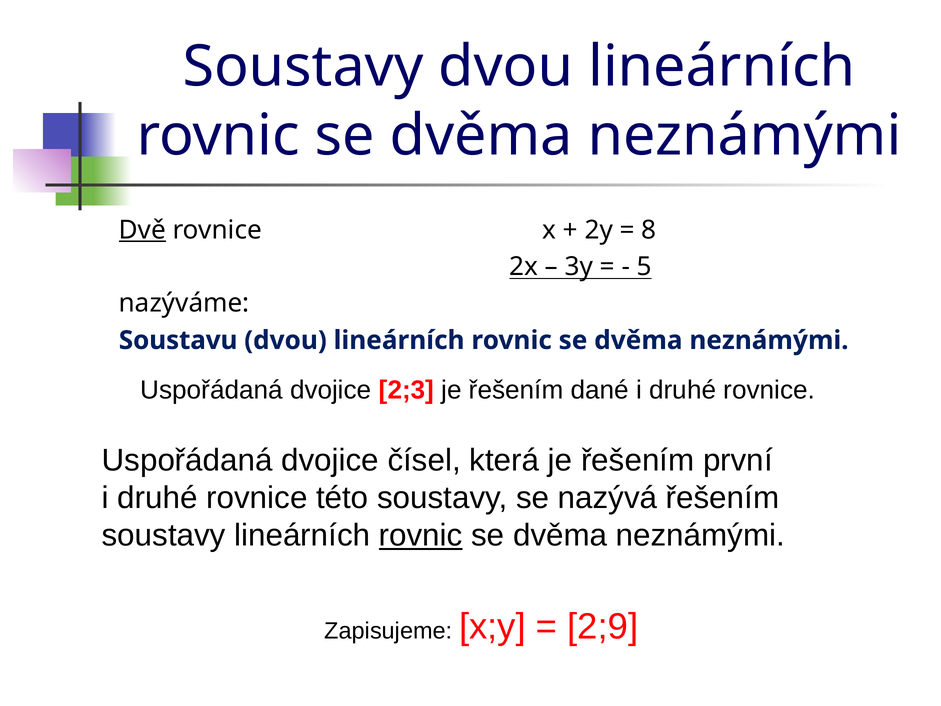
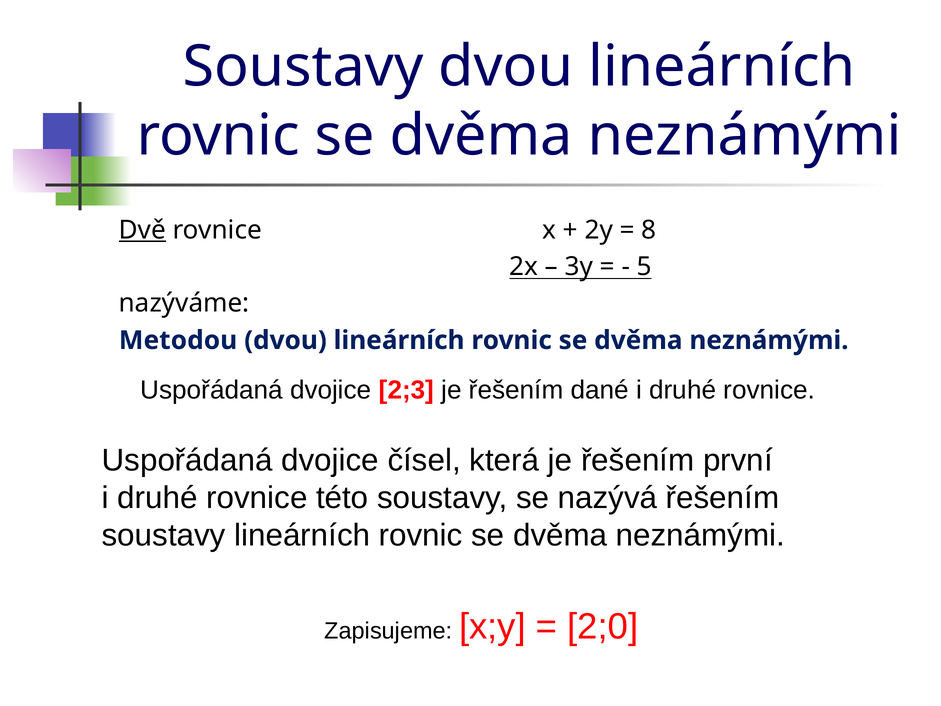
Soustavu: Soustavu -> Metodou
rovnic at (421, 535) underline: present -> none
2;9: 2;9 -> 2;0
